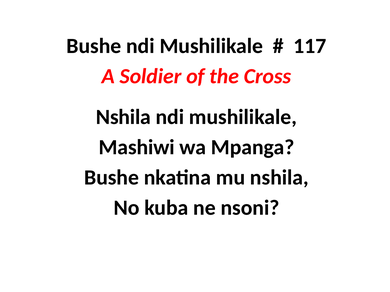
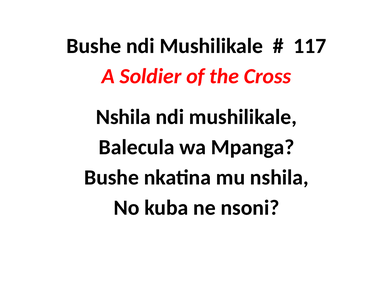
Mashiwi: Mashiwi -> Balecula
